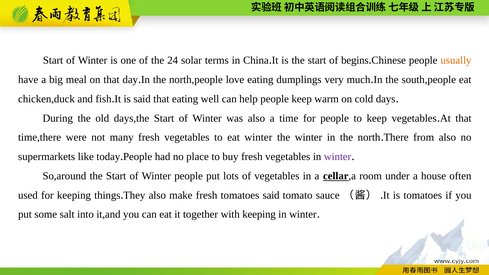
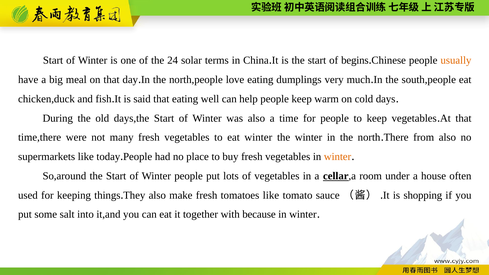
winter at (338, 157) colour: purple -> orange
tomatoes said: said -> like
is tomatoes: tomatoes -> shopping
with keeping: keeping -> because
